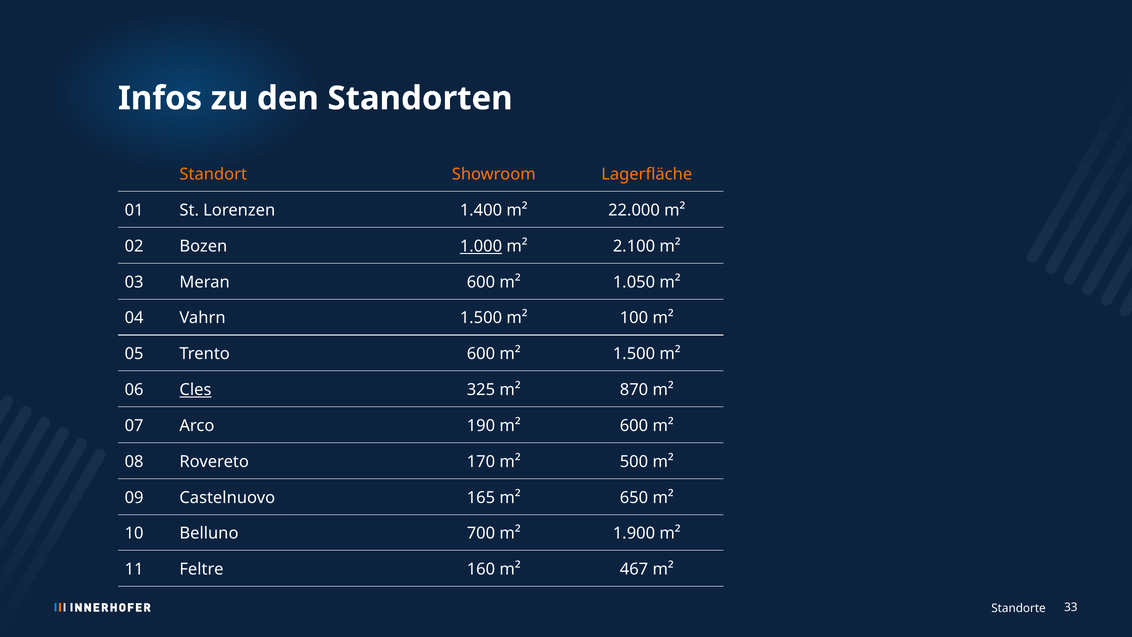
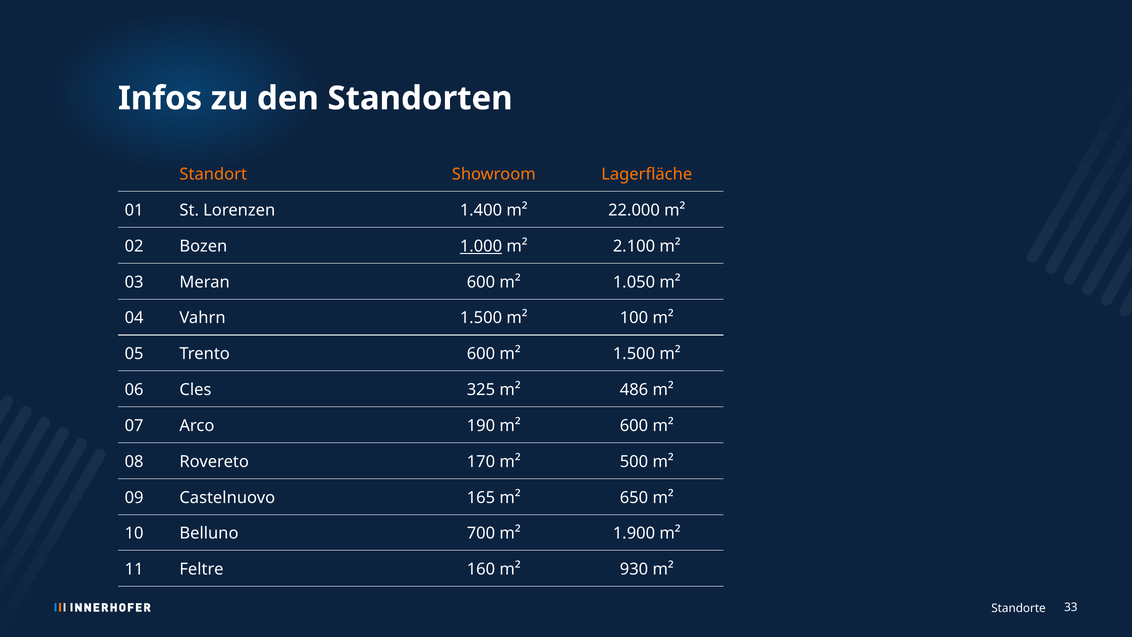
Cles underline: present -> none
870: 870 -> 486
467: 467 -> 930
